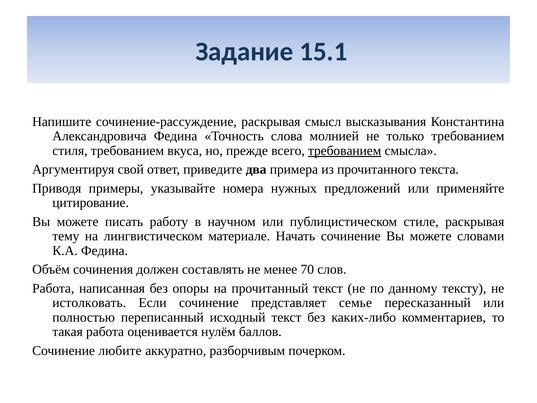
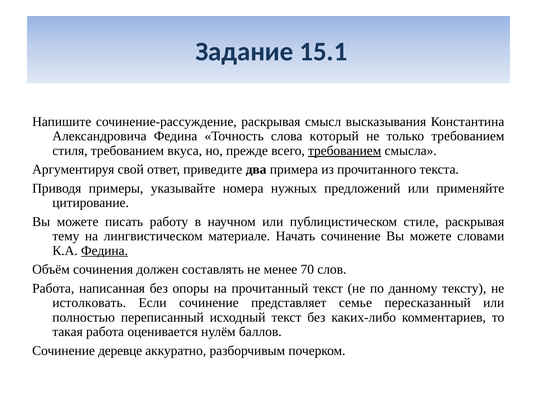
молнией: молнией -> который
Федина at (104, 250) underline: none -> present
любите: любите -> деревце
